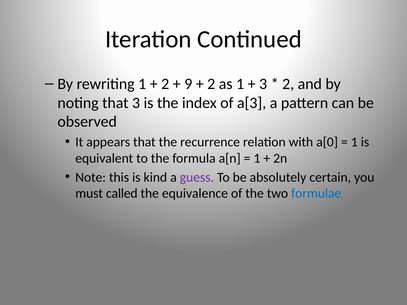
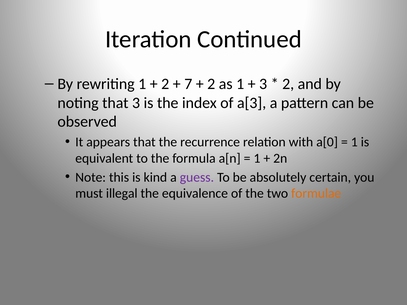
9: 9 -> 7
called: called -> illegal
formulae colour: blue -> orange
